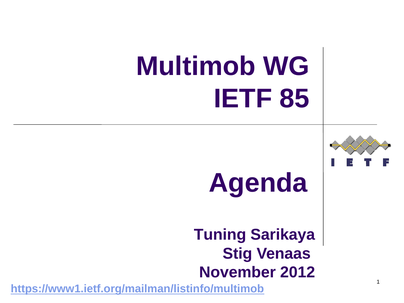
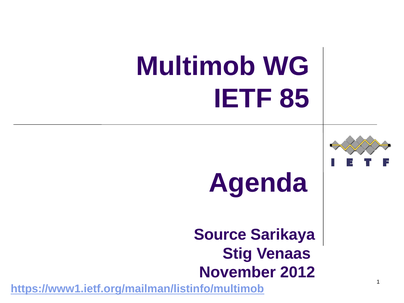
Tuning: Tuning -> Source
